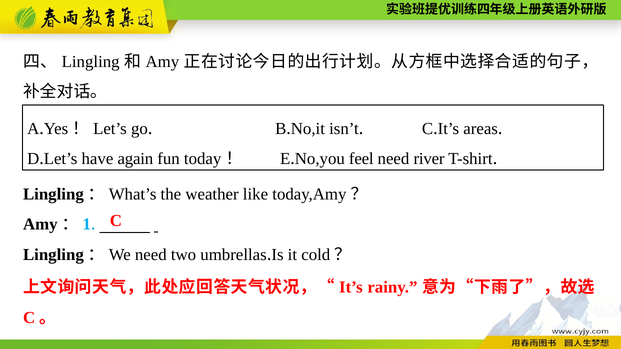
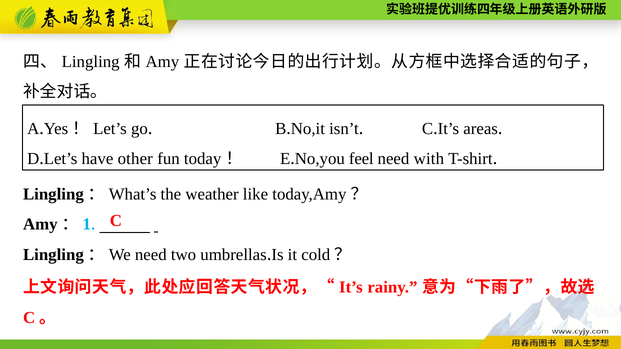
again: again -> other
river: river -> with
